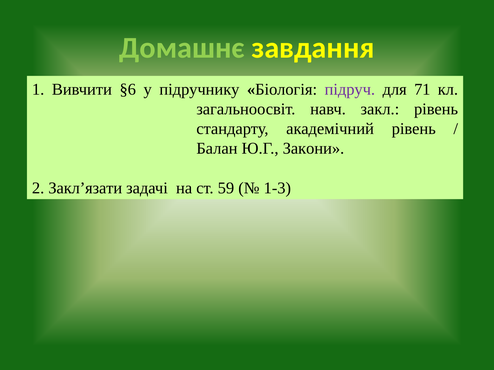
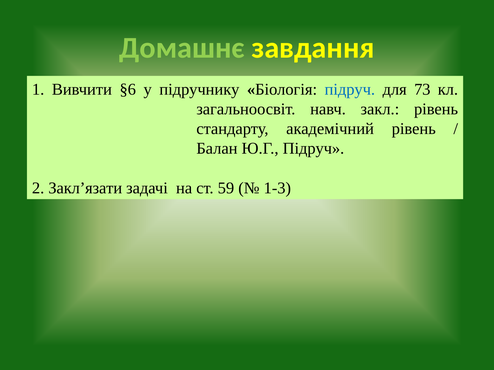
підруч at (350, 89) colour: purple -> blue
71: 71 -> 73
Ю.Г Закони: Закони -> Підруч
